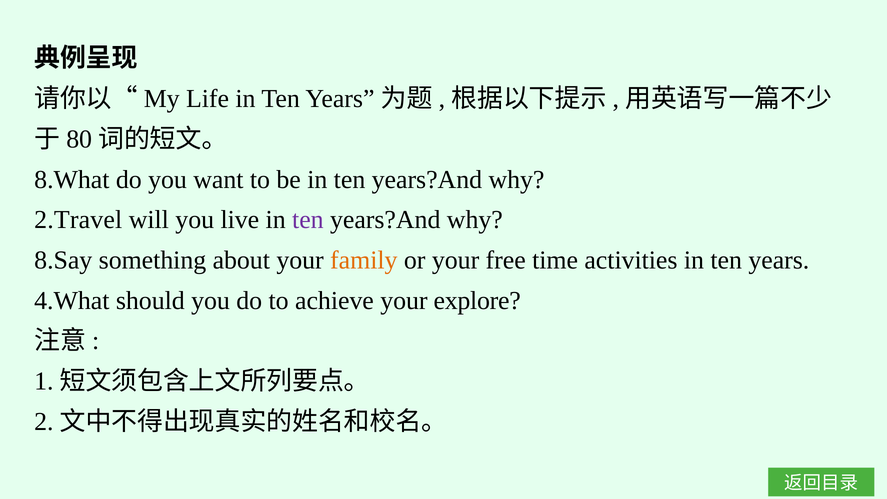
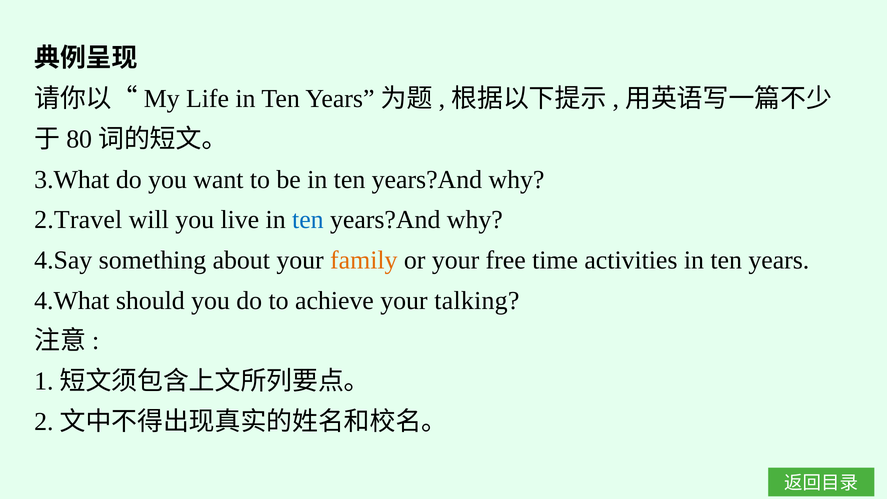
8.What: 8.What -> 3.What
ten at (308, 220) colour: purple -> blue
8.Say: 8.Say -> 4.Say
explore: explore -> talking
